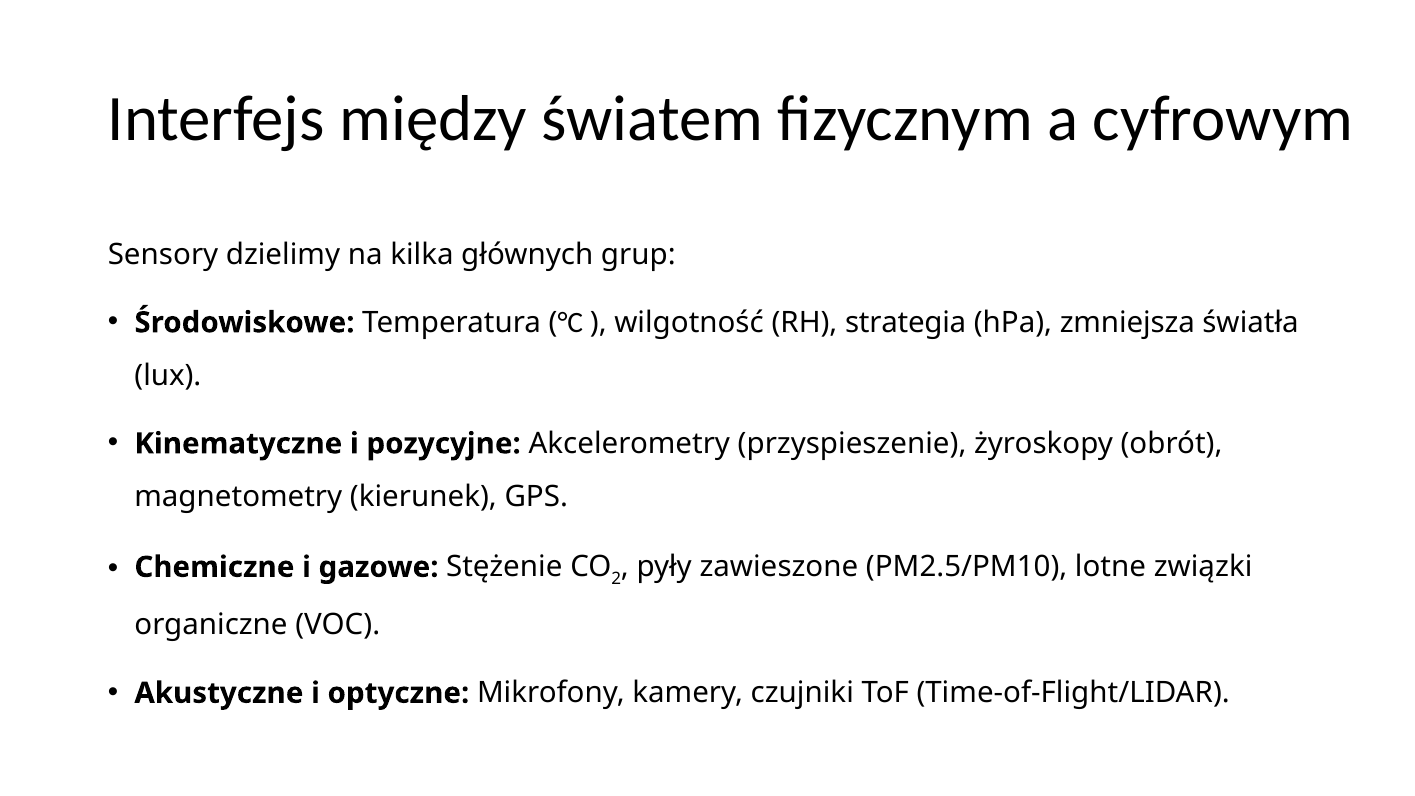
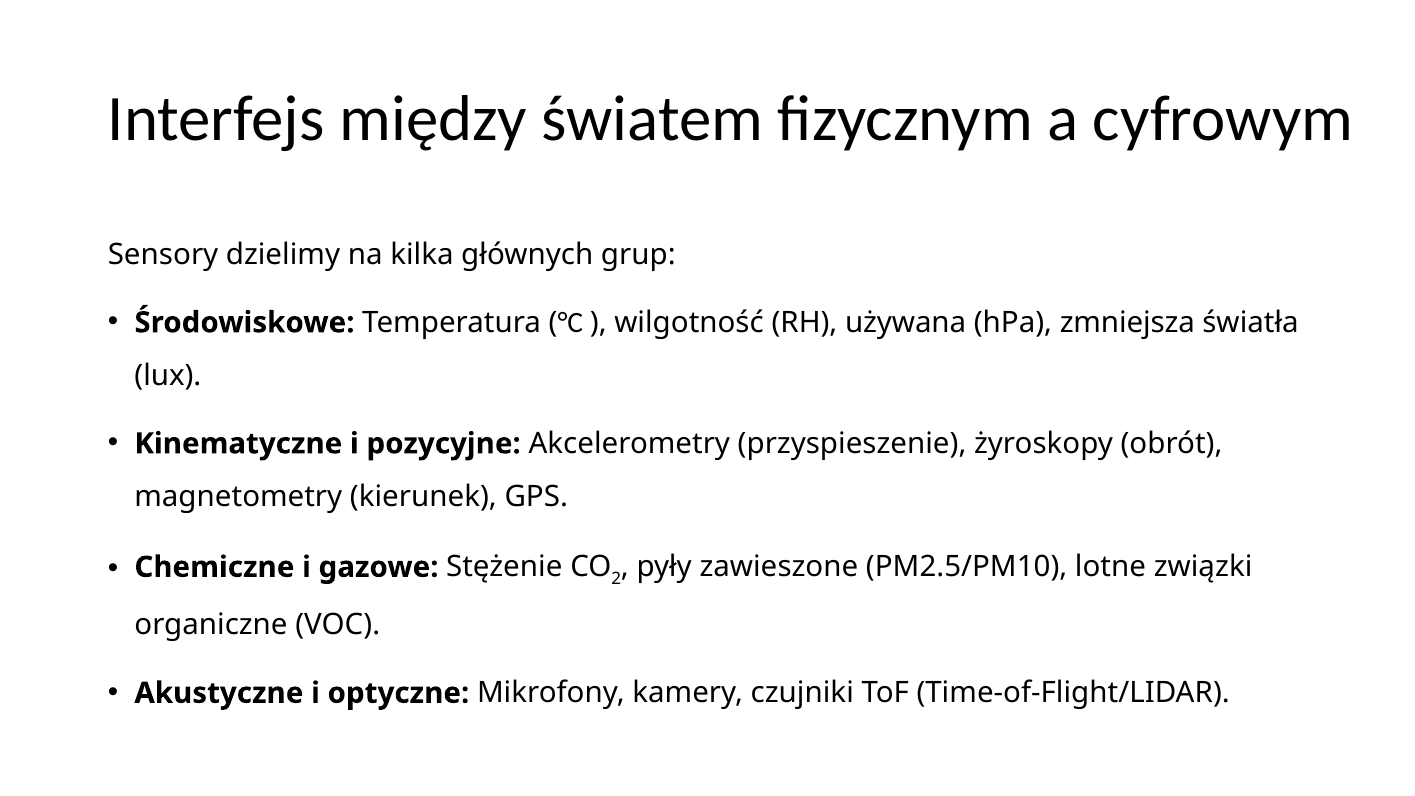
strategia: strategia -> używana
